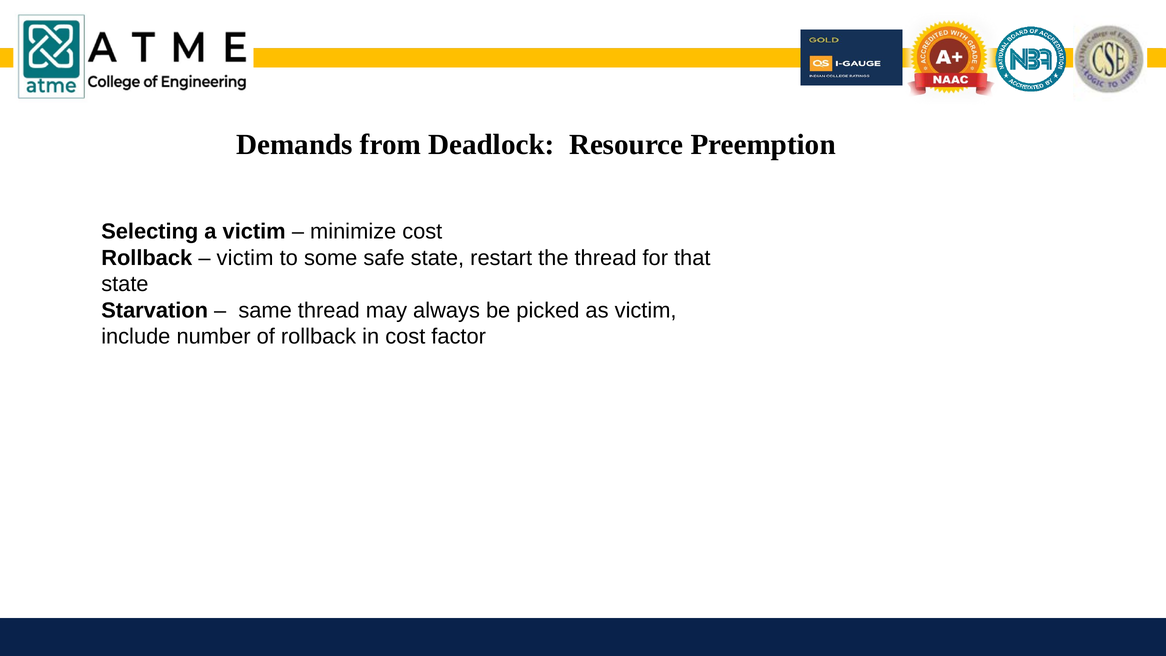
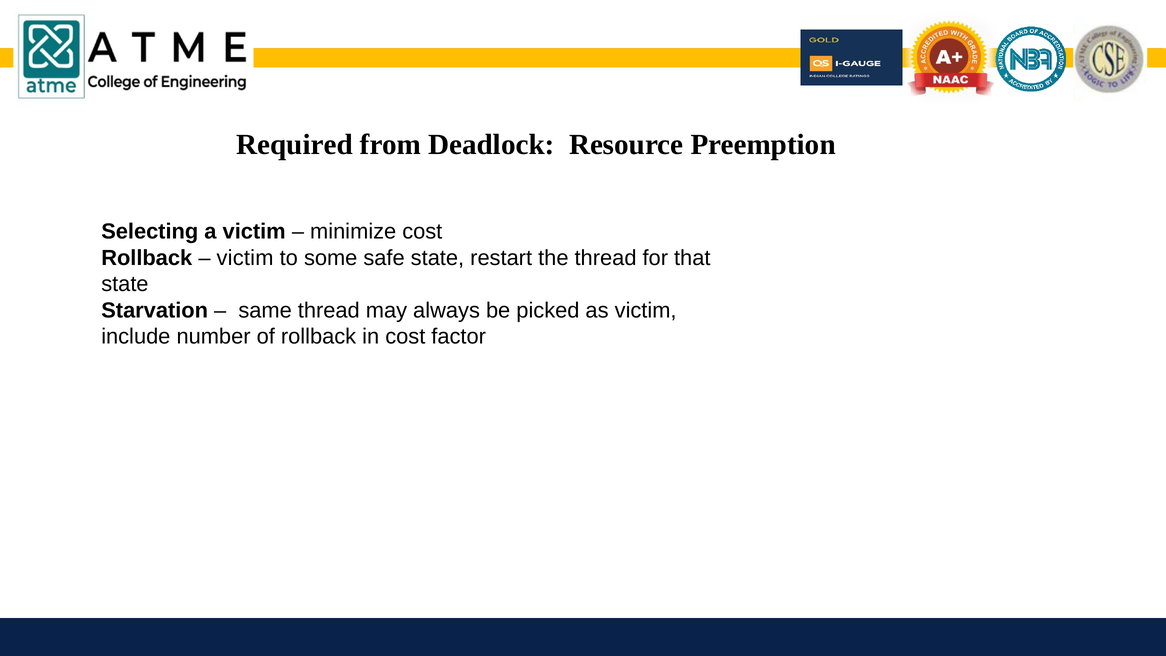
Demands: Demands -> Required
